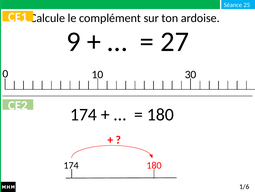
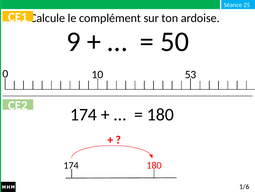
27: 27 -> 50
30: 30 -> 53
